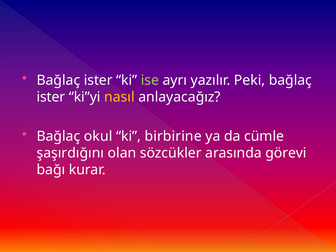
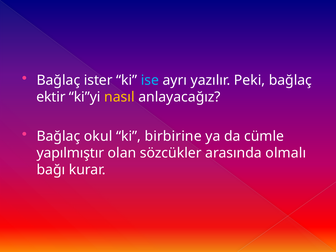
ise colour: light green -> light blue
ister at (51, 97): ister -> ektir
şaşırdığını: şaşırdığını -> yapılmıştır
görevi: görevi -> olmalı
